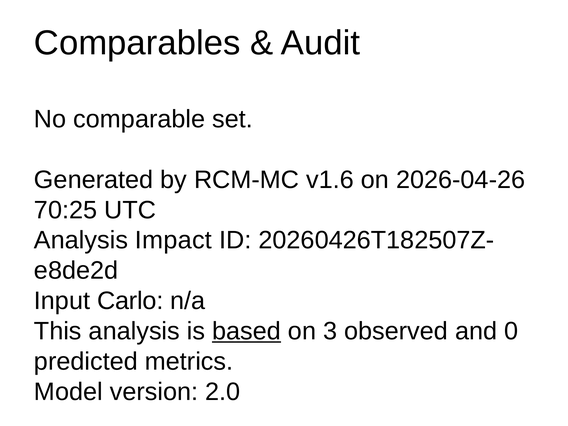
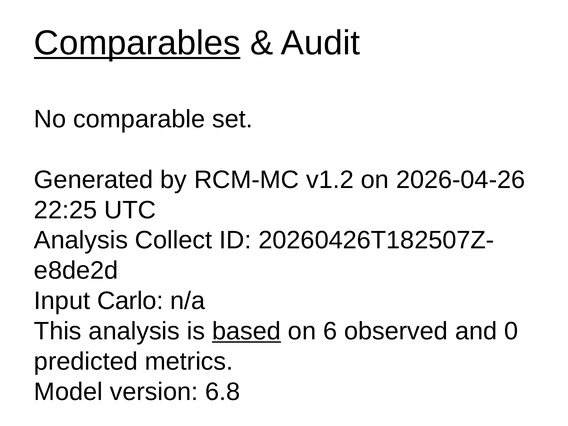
Comparables underline: none -> present
v1.6: v1.6 -> v1.2
70:25: 70:25 -> 22:25
Impact: Impact -> Collect
3: 3 -> 6
2.0: 2.0 -> 6.8
